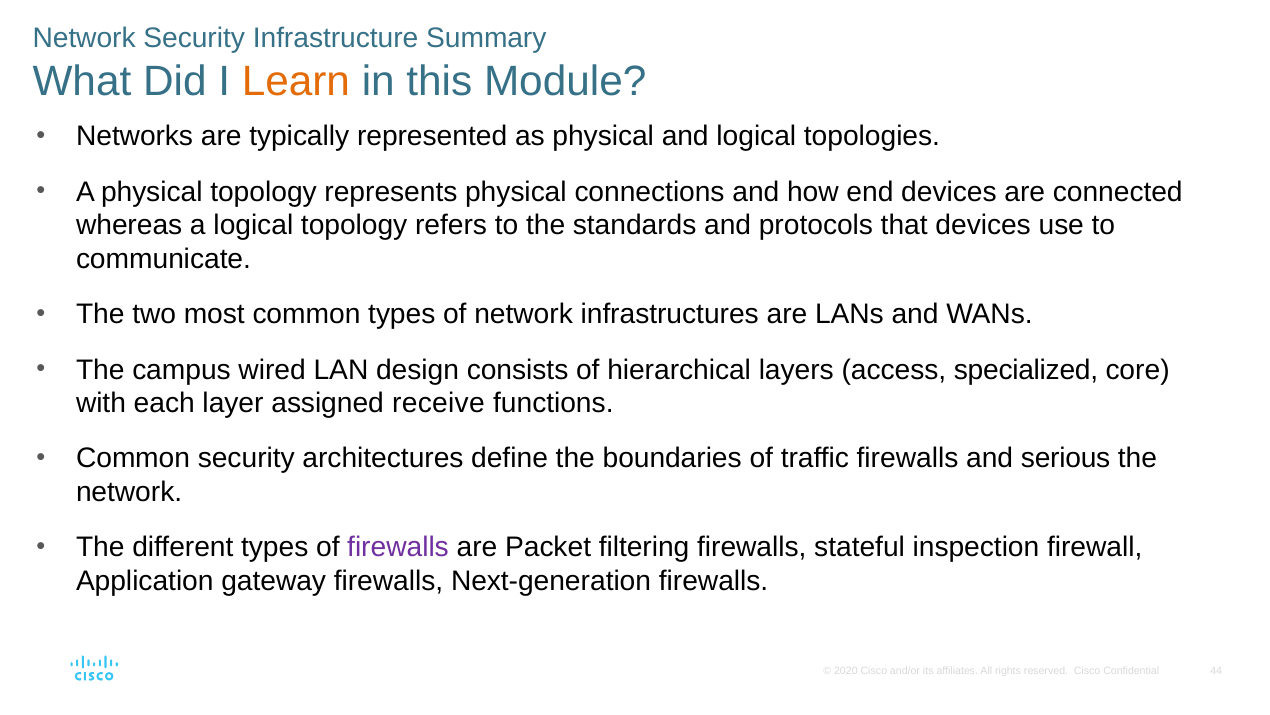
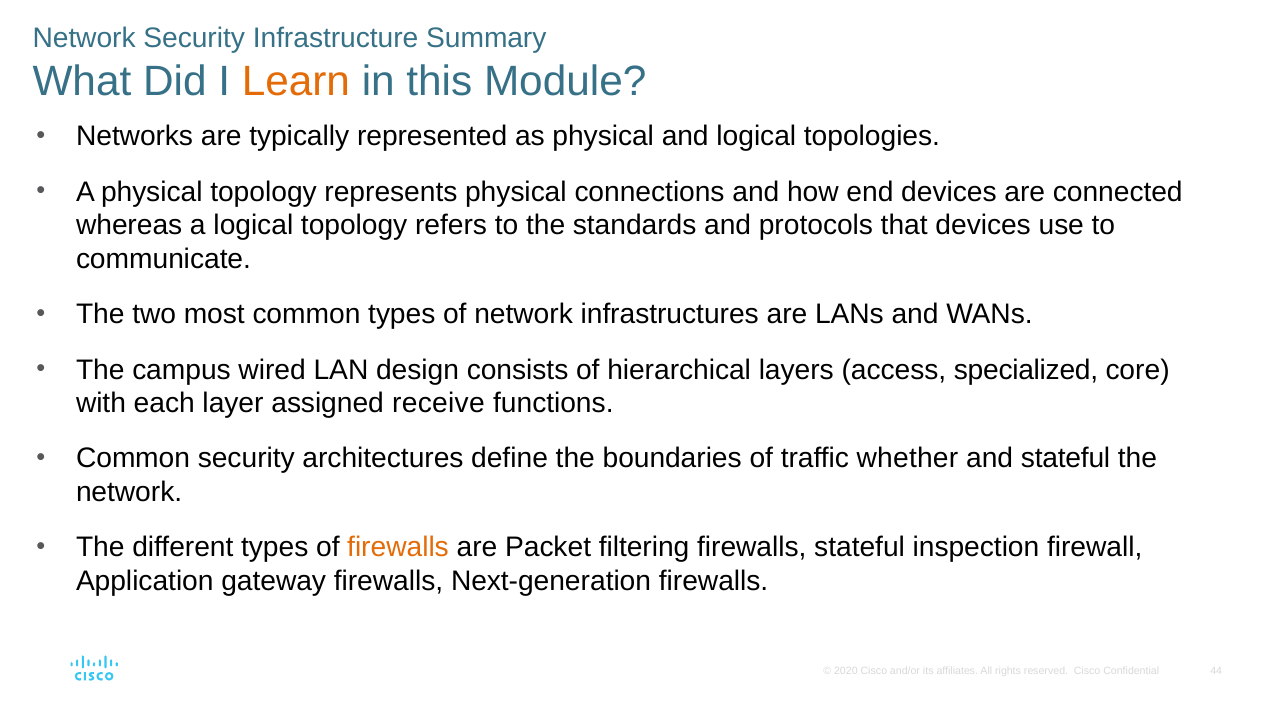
traffic firewalls: firewalls -> whether
and serious: serious -> stateful
firewalls at (398, 547) colour: purple -> orange
